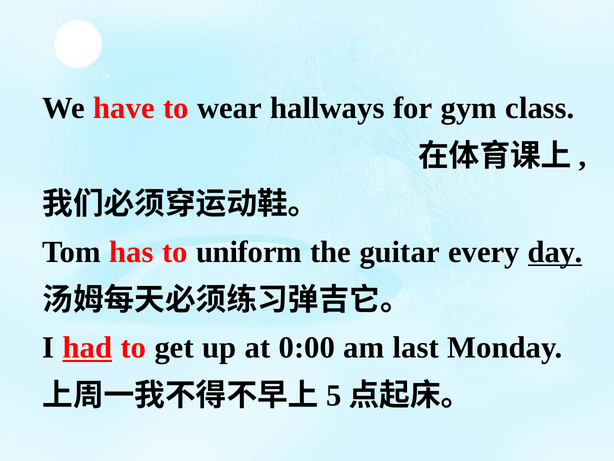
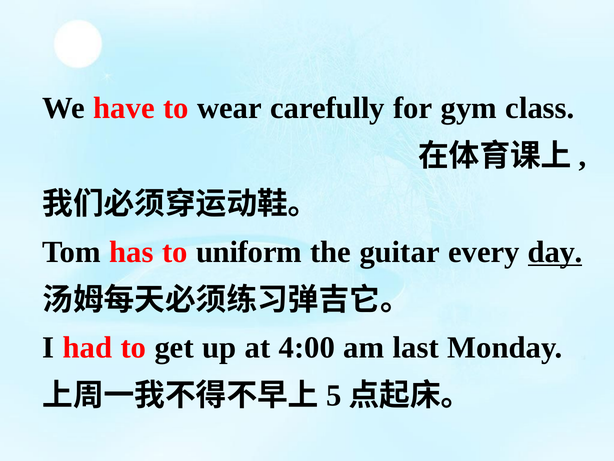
hallways: hallways -> carefully
had underline: present -> none
0:00: 0:00 -> 4:00
